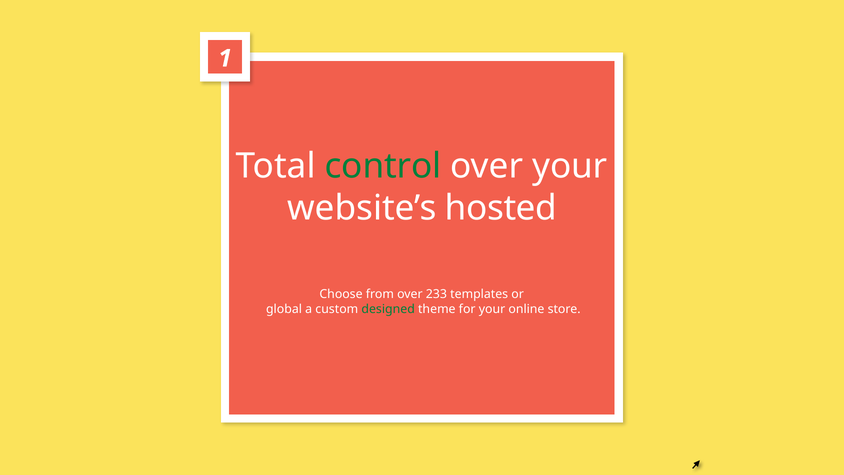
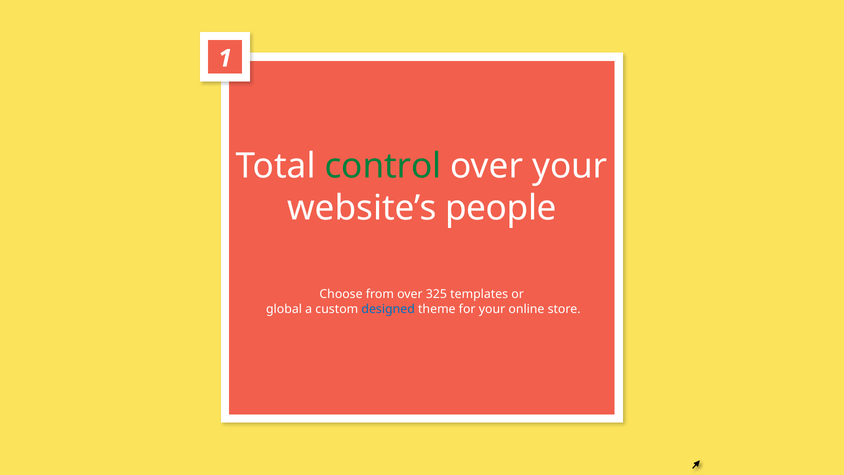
hosted: hosted -> people
233: 233 -> 325
designed colour: green -> blue
